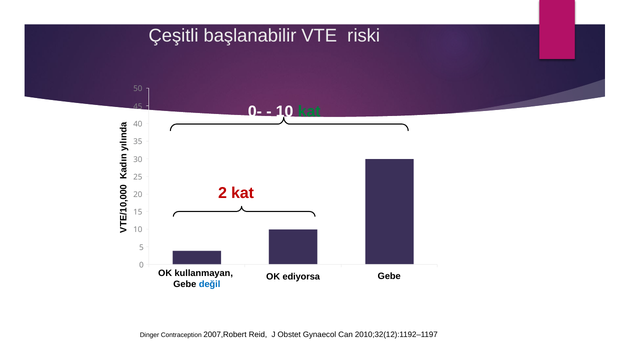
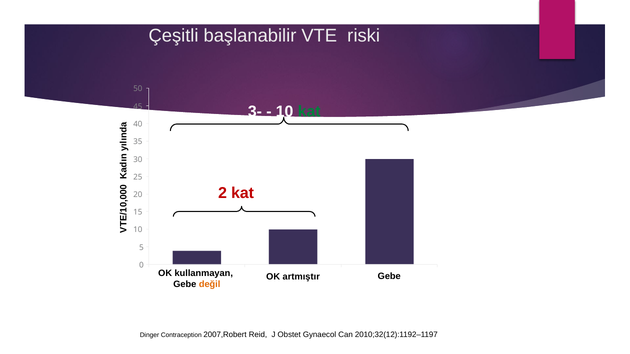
0-: 0- -> 3-
ediyorsa: ediyorsa -> artmıştır
değil colour: blue -> orange
